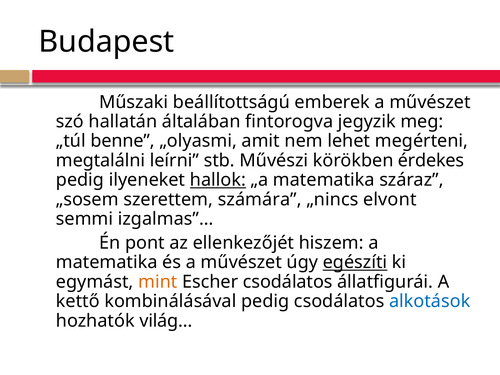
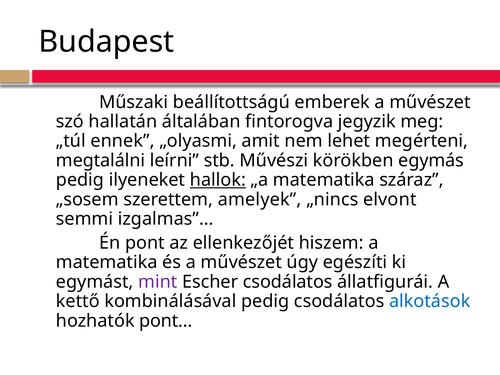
benne: benne -> ennek
érdekes: érdekes -> egymás
számára: számára -> amelyek
egészíti underline: present -> none
mint colour: orange -> purple
világ…: világ… -> pont…
